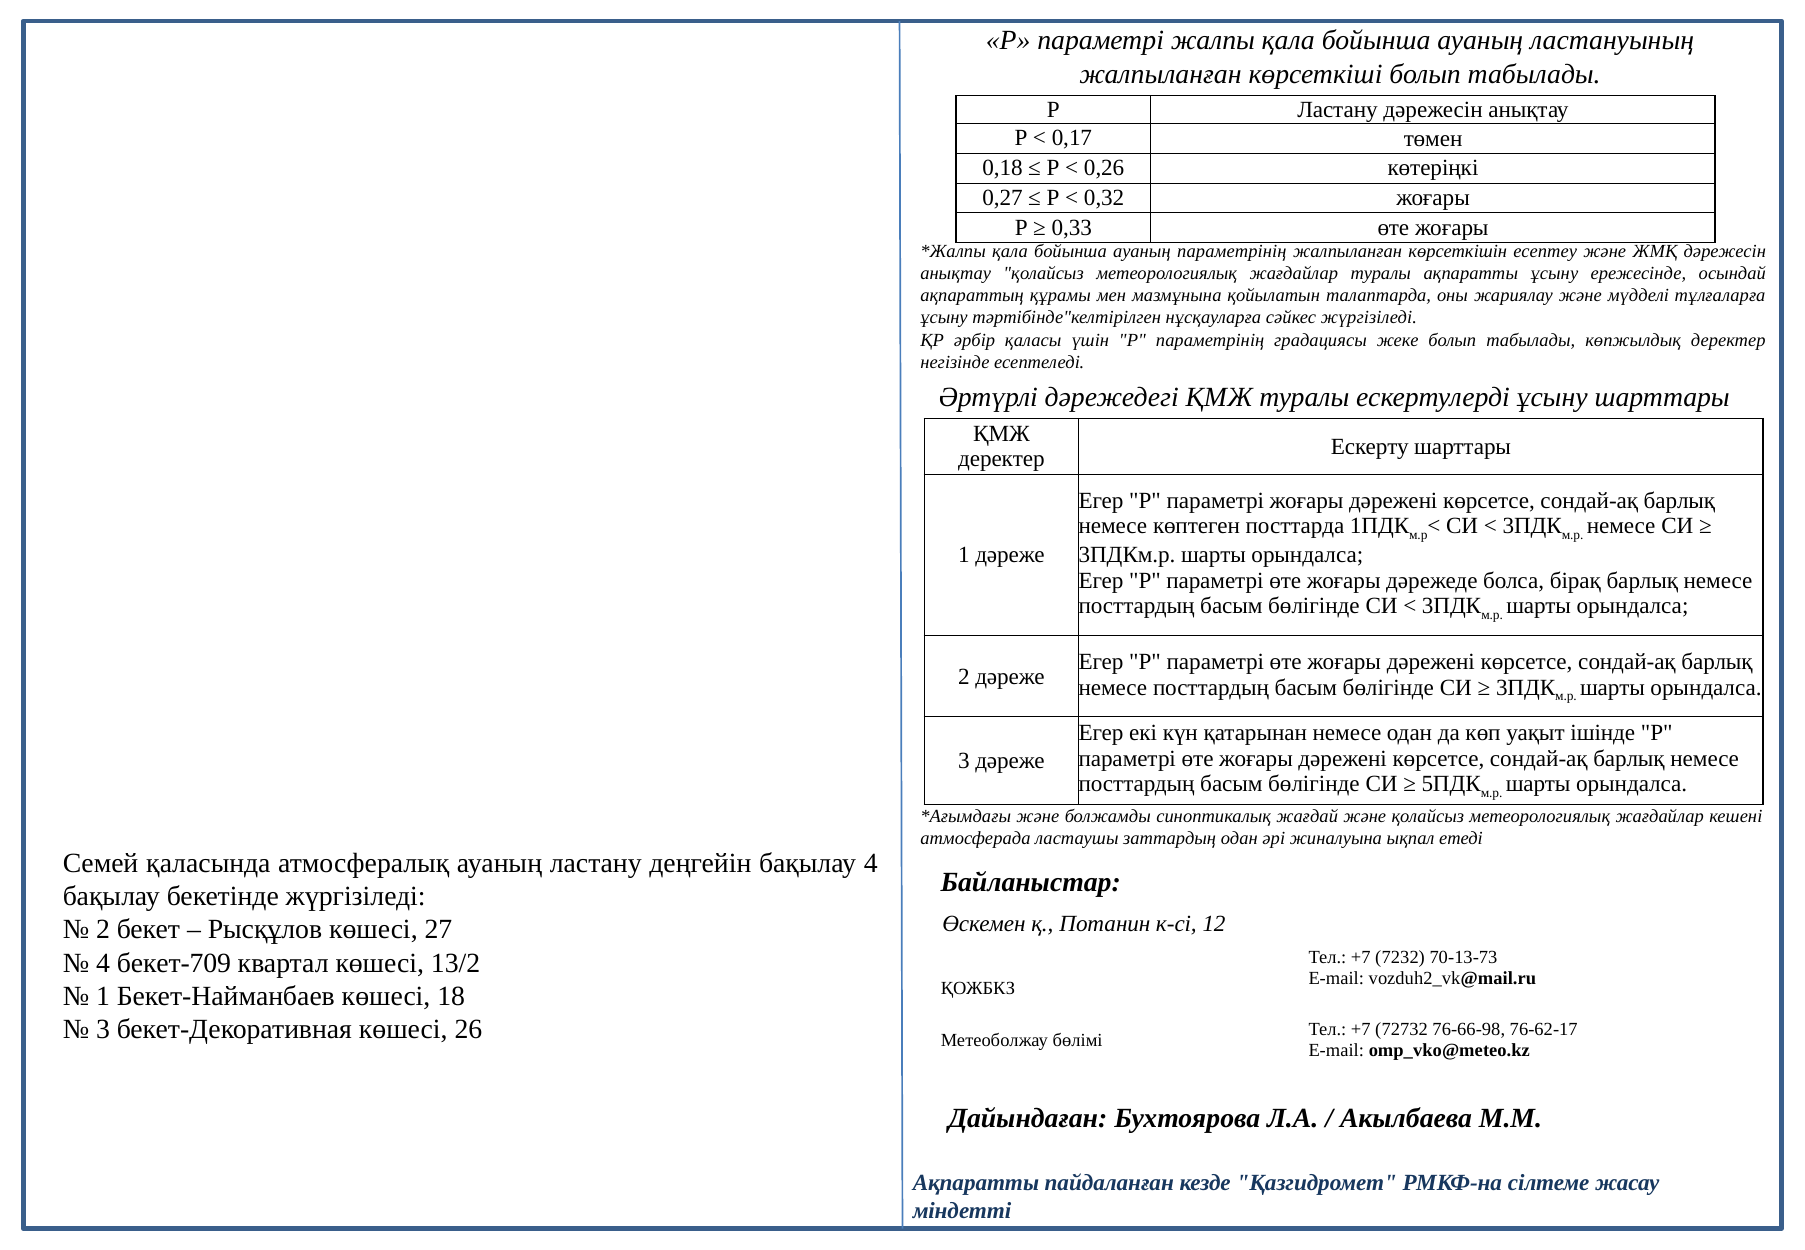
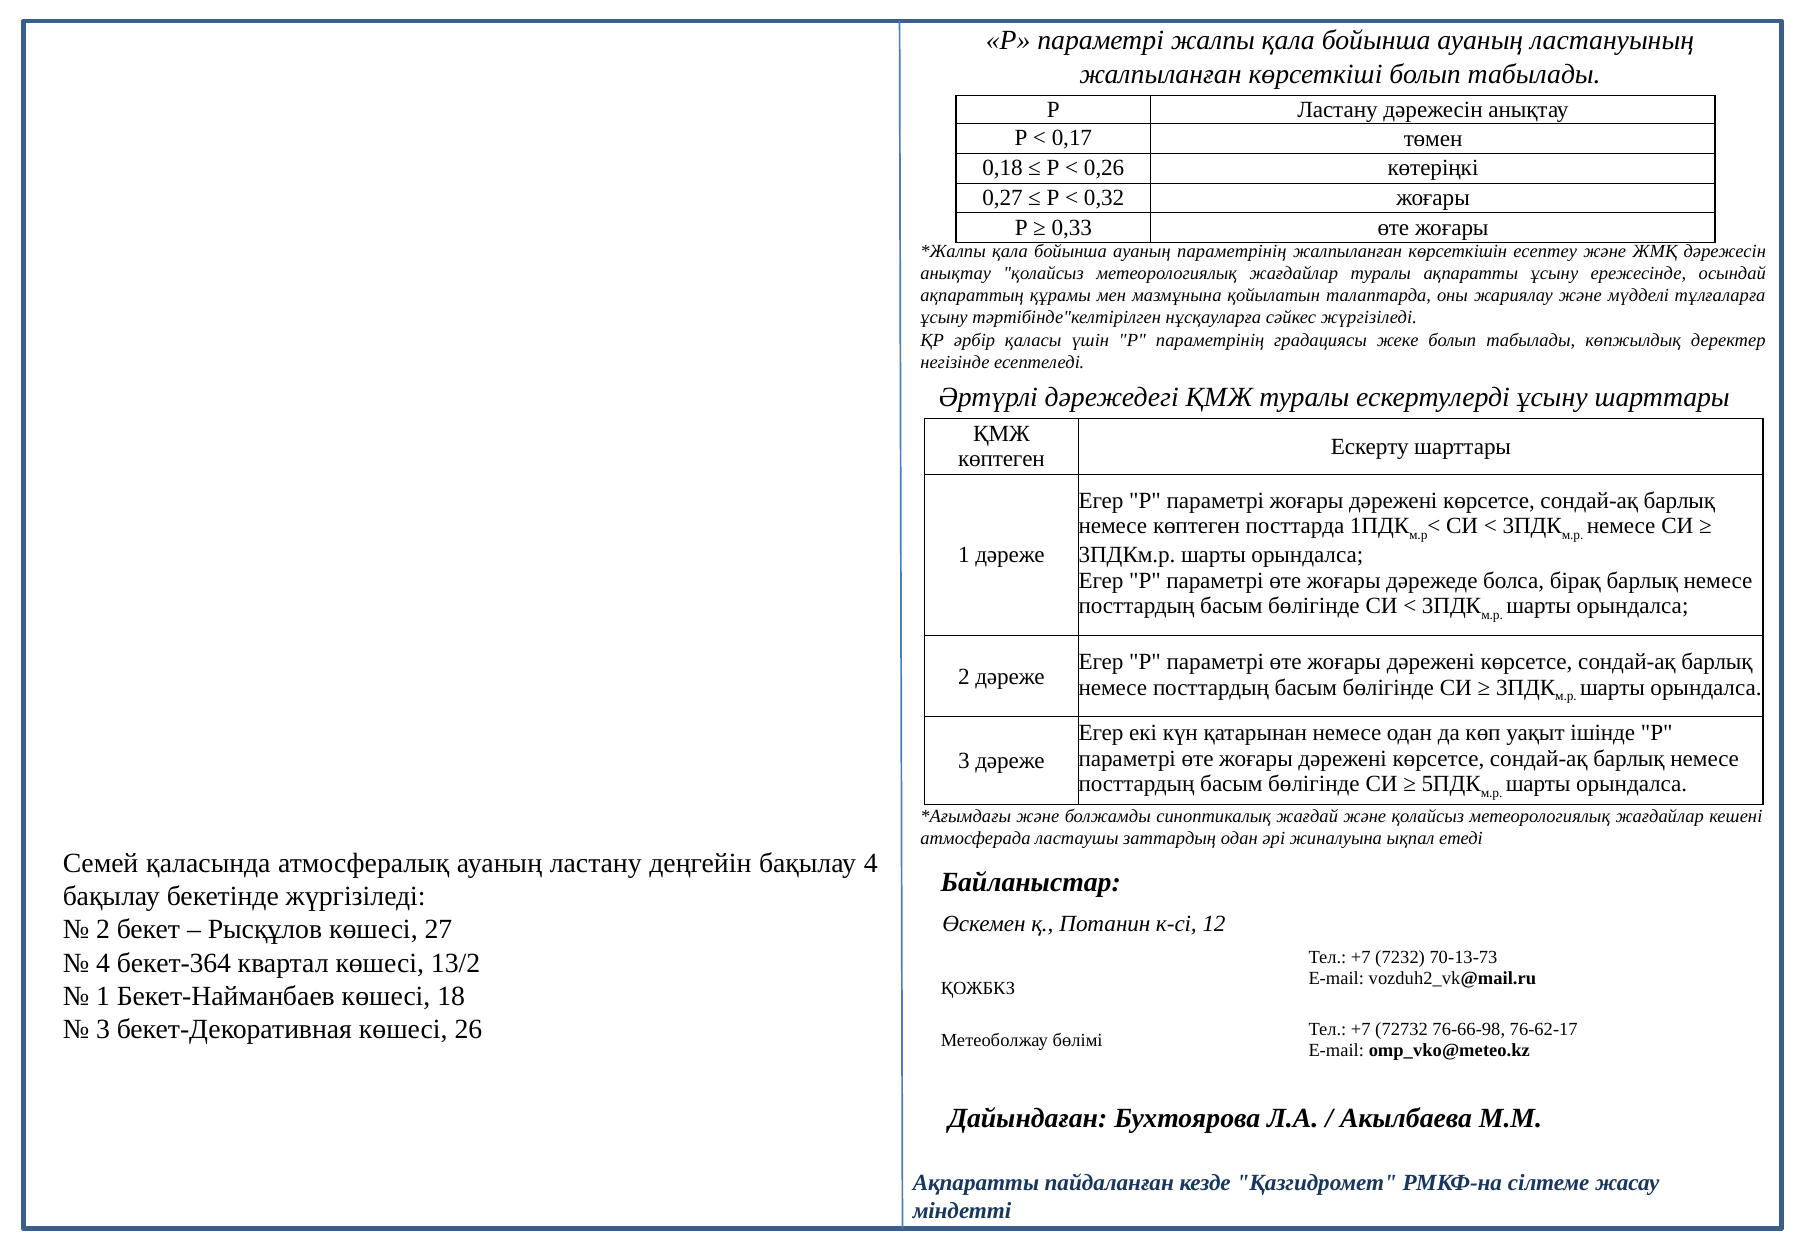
деректер at (1001, 459): деректер -> көптеген
бекет-709: бекет-709 -> бекет-364
